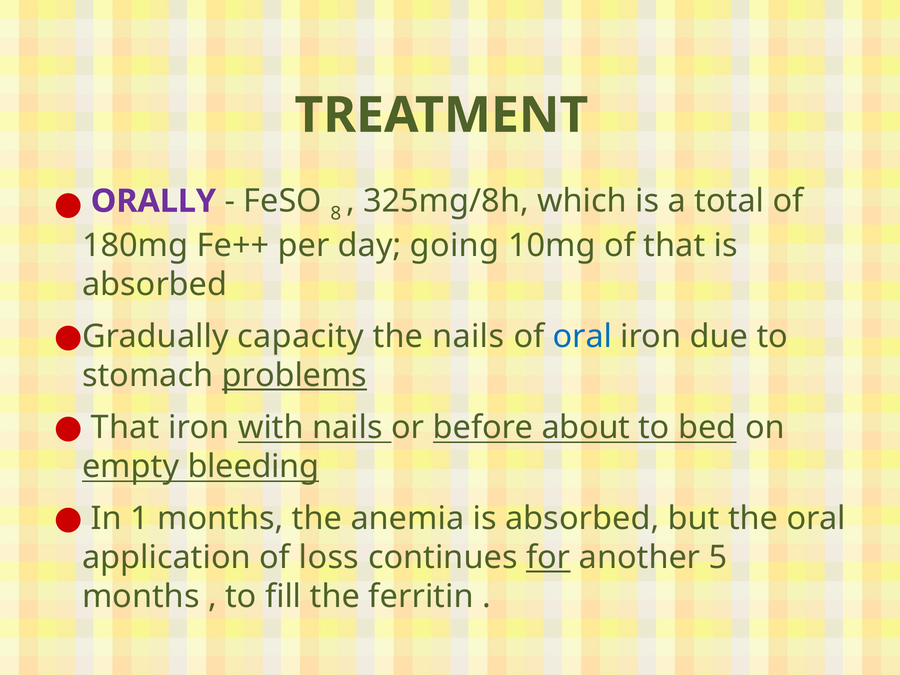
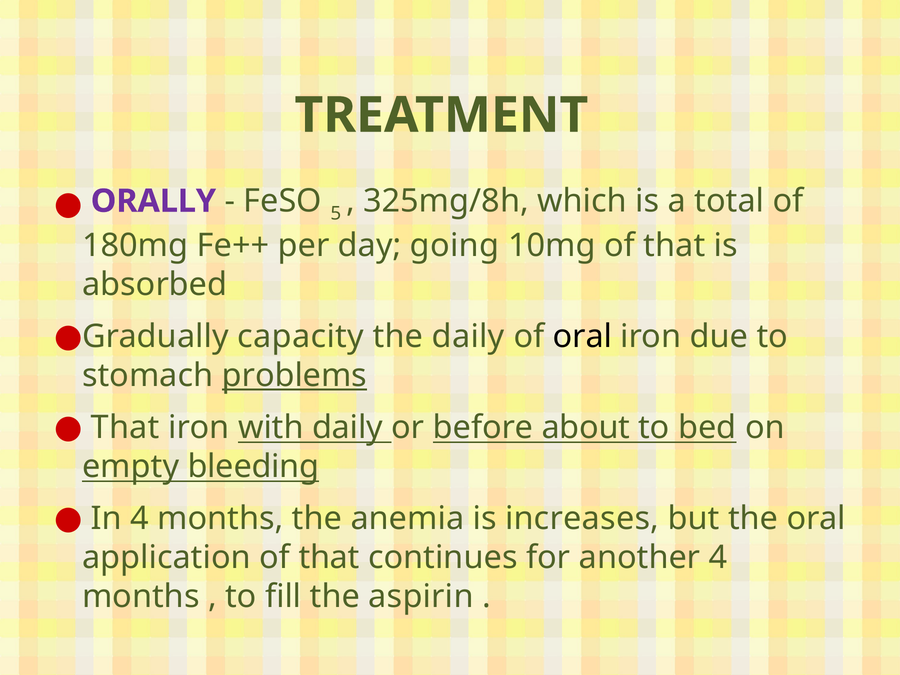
8: 8 -> 5
the nails: nails -> daily
oral at (582, 336) colour: blue -> black
with nails: nails -> daily
In 1: 1 -> 4
anemia is absorbed: absorbed -> increases
application of loss: loss -> that
for underline: present -> none
another 5: 5 -> 4
ferritin: ferritin -> aspirin
